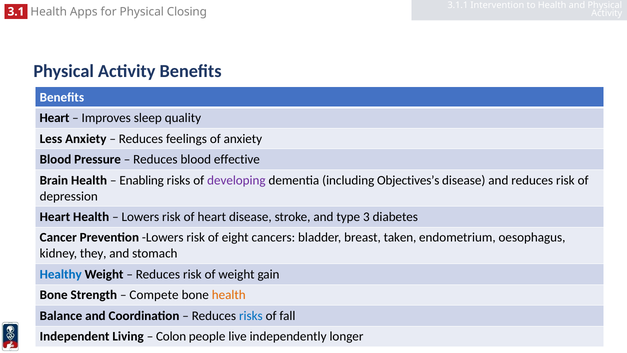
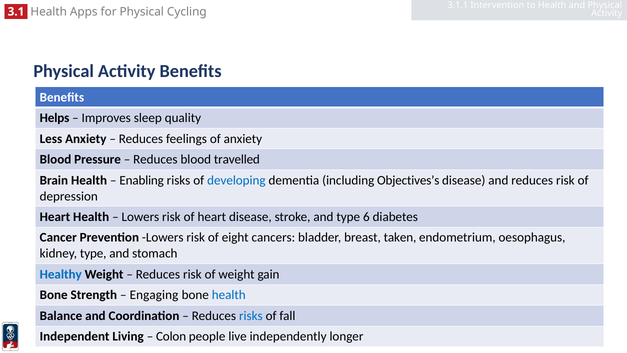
Closing: Closing -> Cycling
Heart at (55, 118): Heart -> Helps
effective: effective -> travelled
developing colour: purple -> blue
3: 3 -> 6
kidney they: they -> type
Compete: Compete -> Engaging
health at (229, 295) colour: orange -> blue
